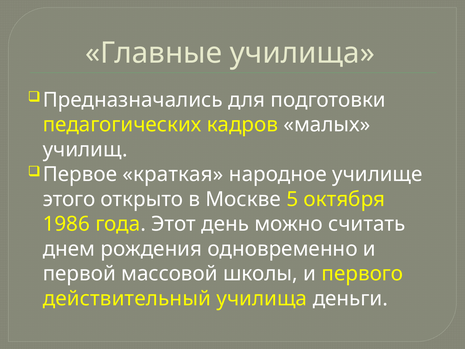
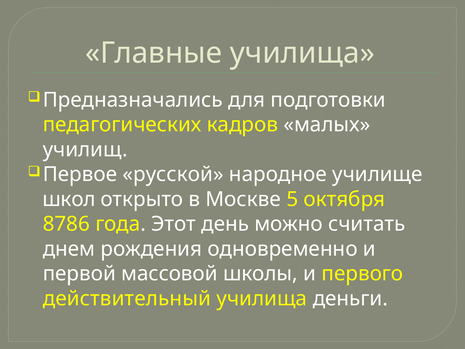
краткая: краткая -> русской
этого: этого -> школ
1986: 1986 -> 8786
